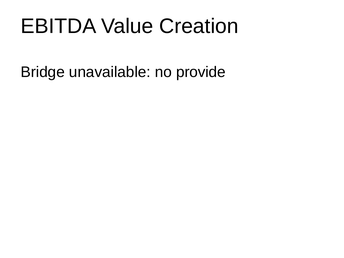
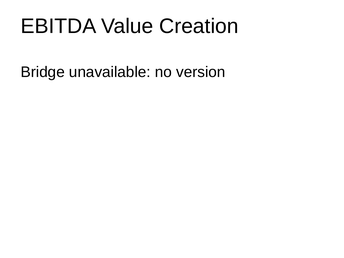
provide: provide -> version
